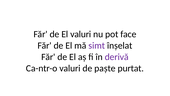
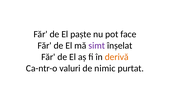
El valuri: valuri -> paște
derivă colour: purple -> orange
paște: paște -> nimic
